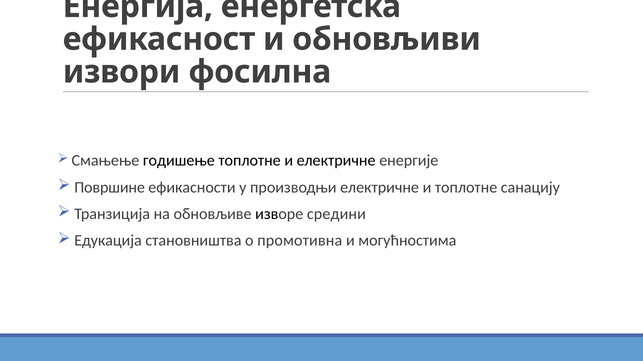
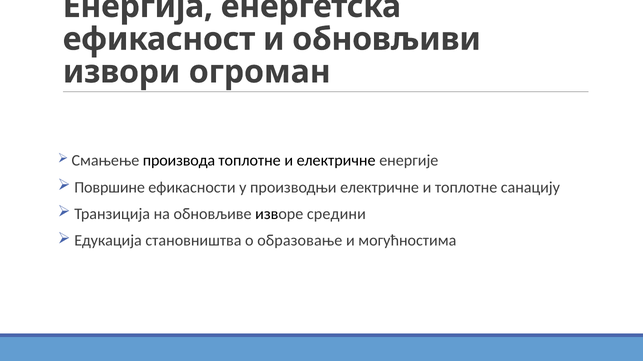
фосилна: фосилна -> огроман
годишење: годишење -> производа
промотивна: промотивна -> образовање
